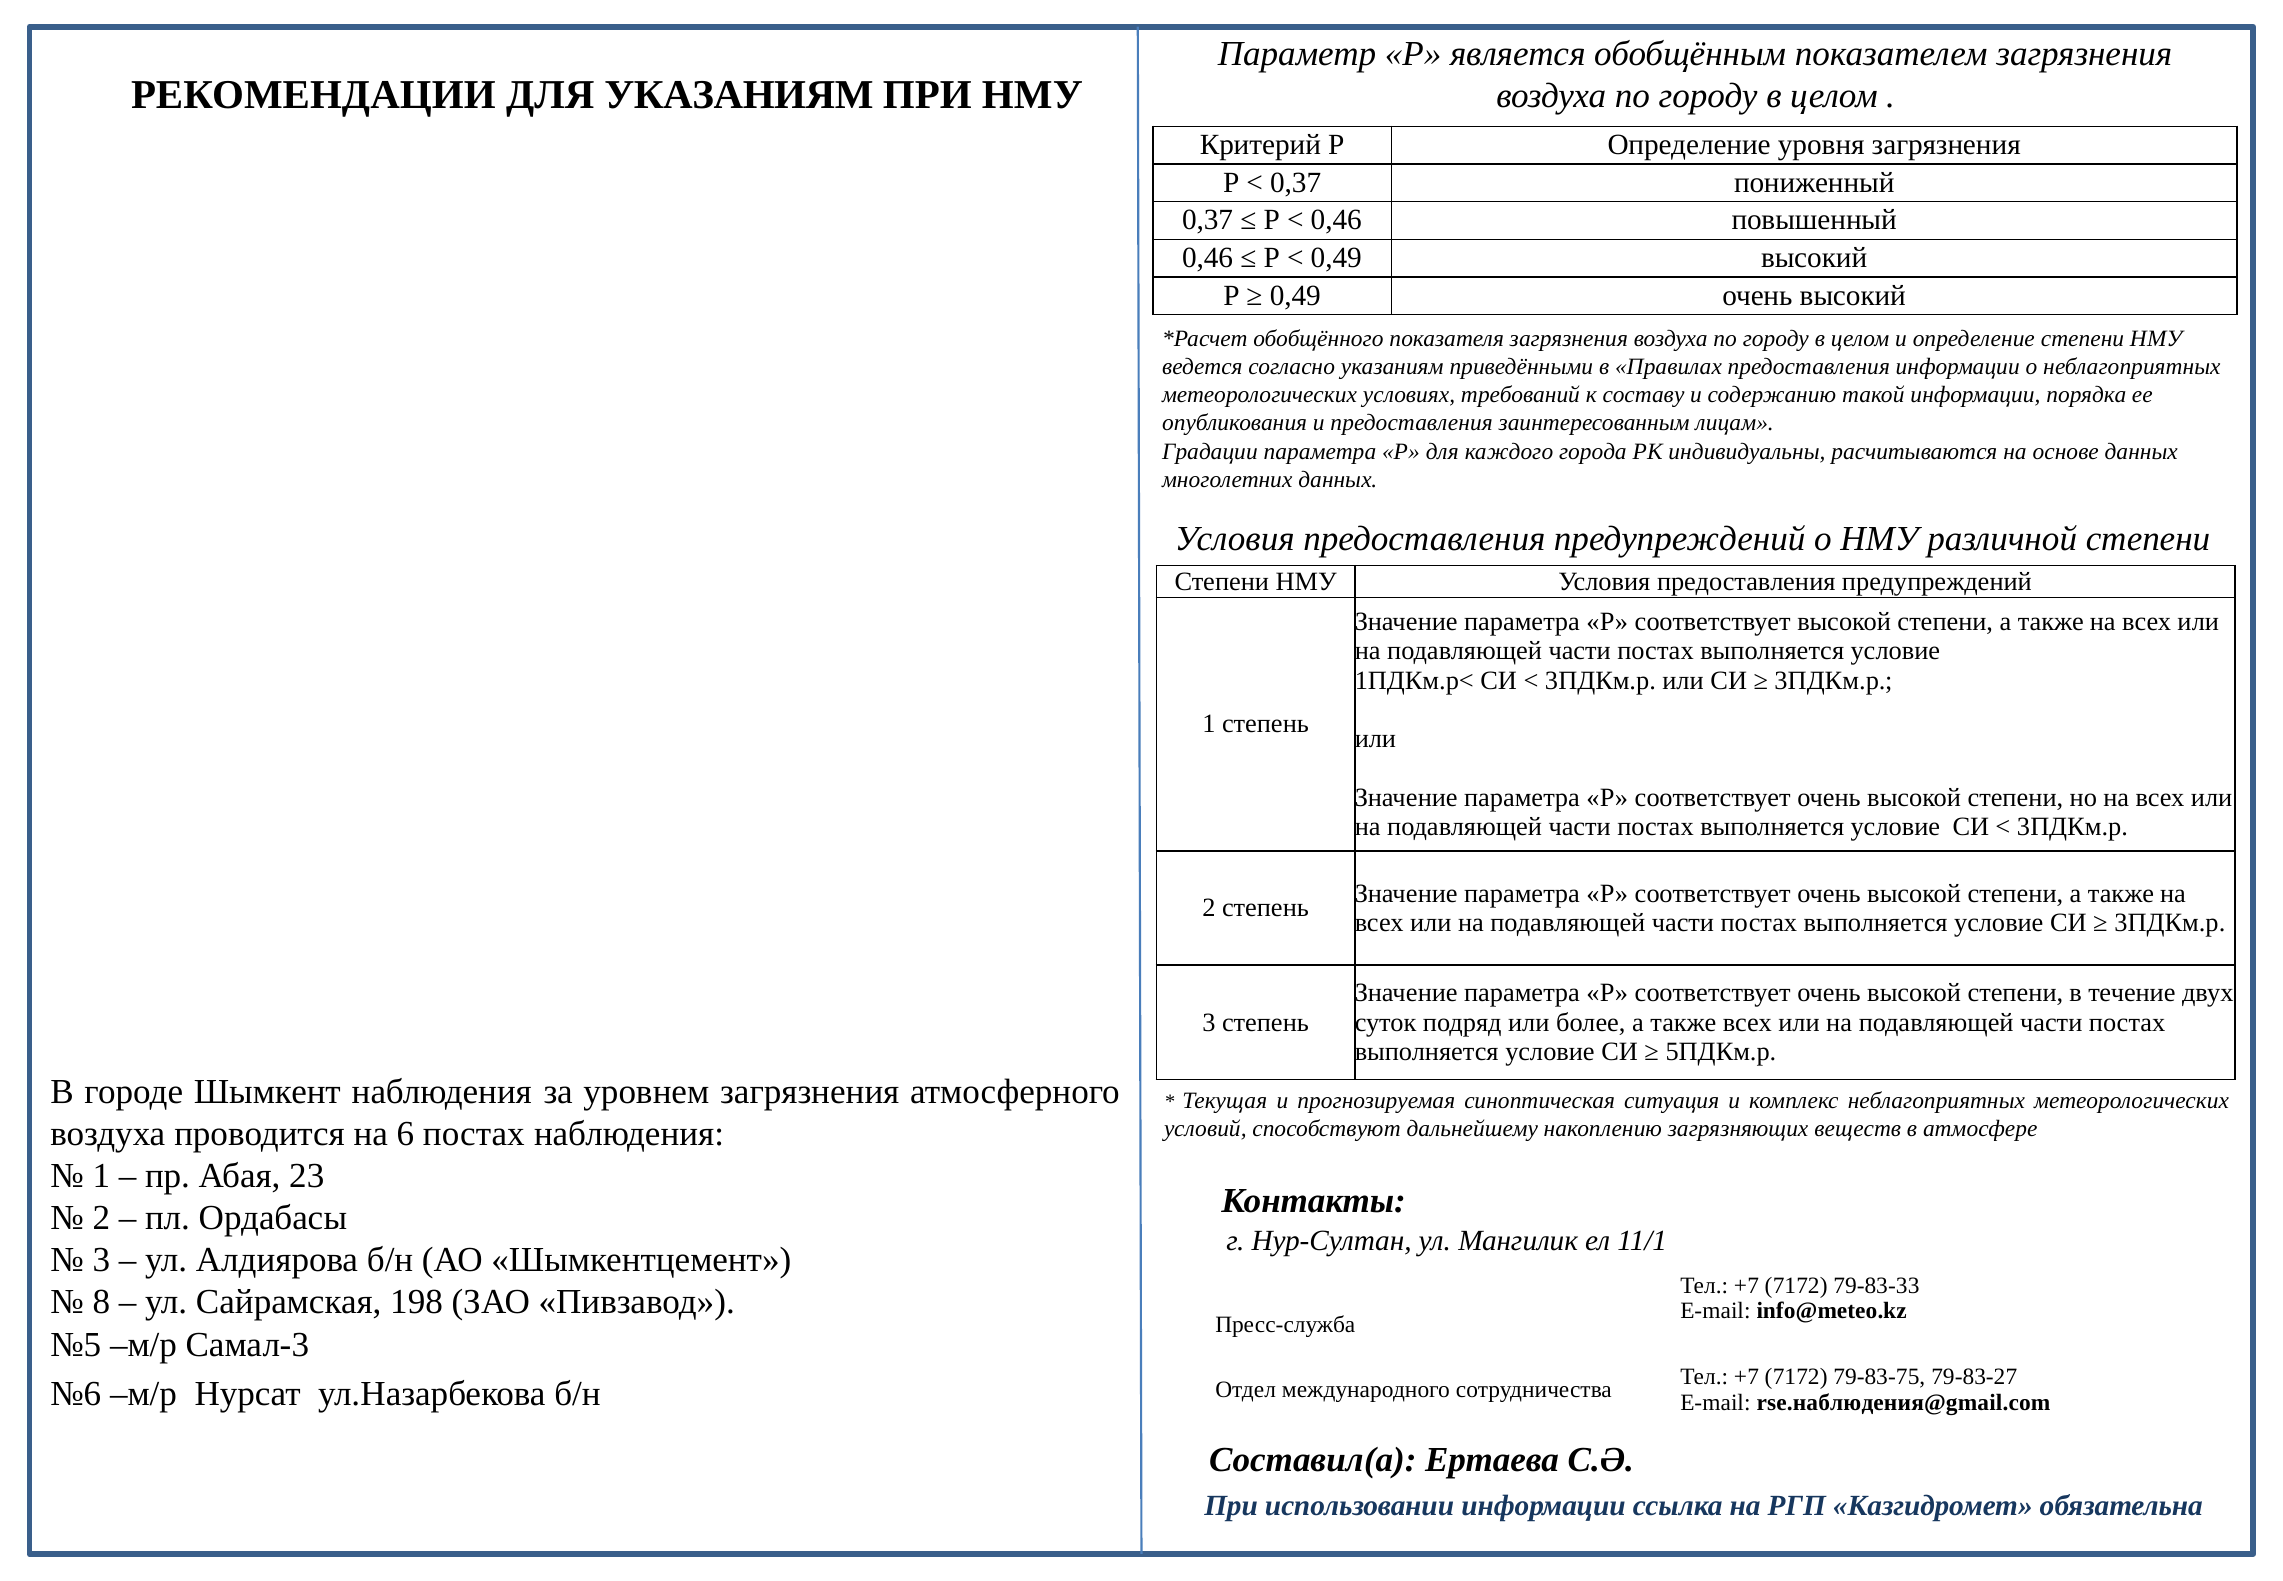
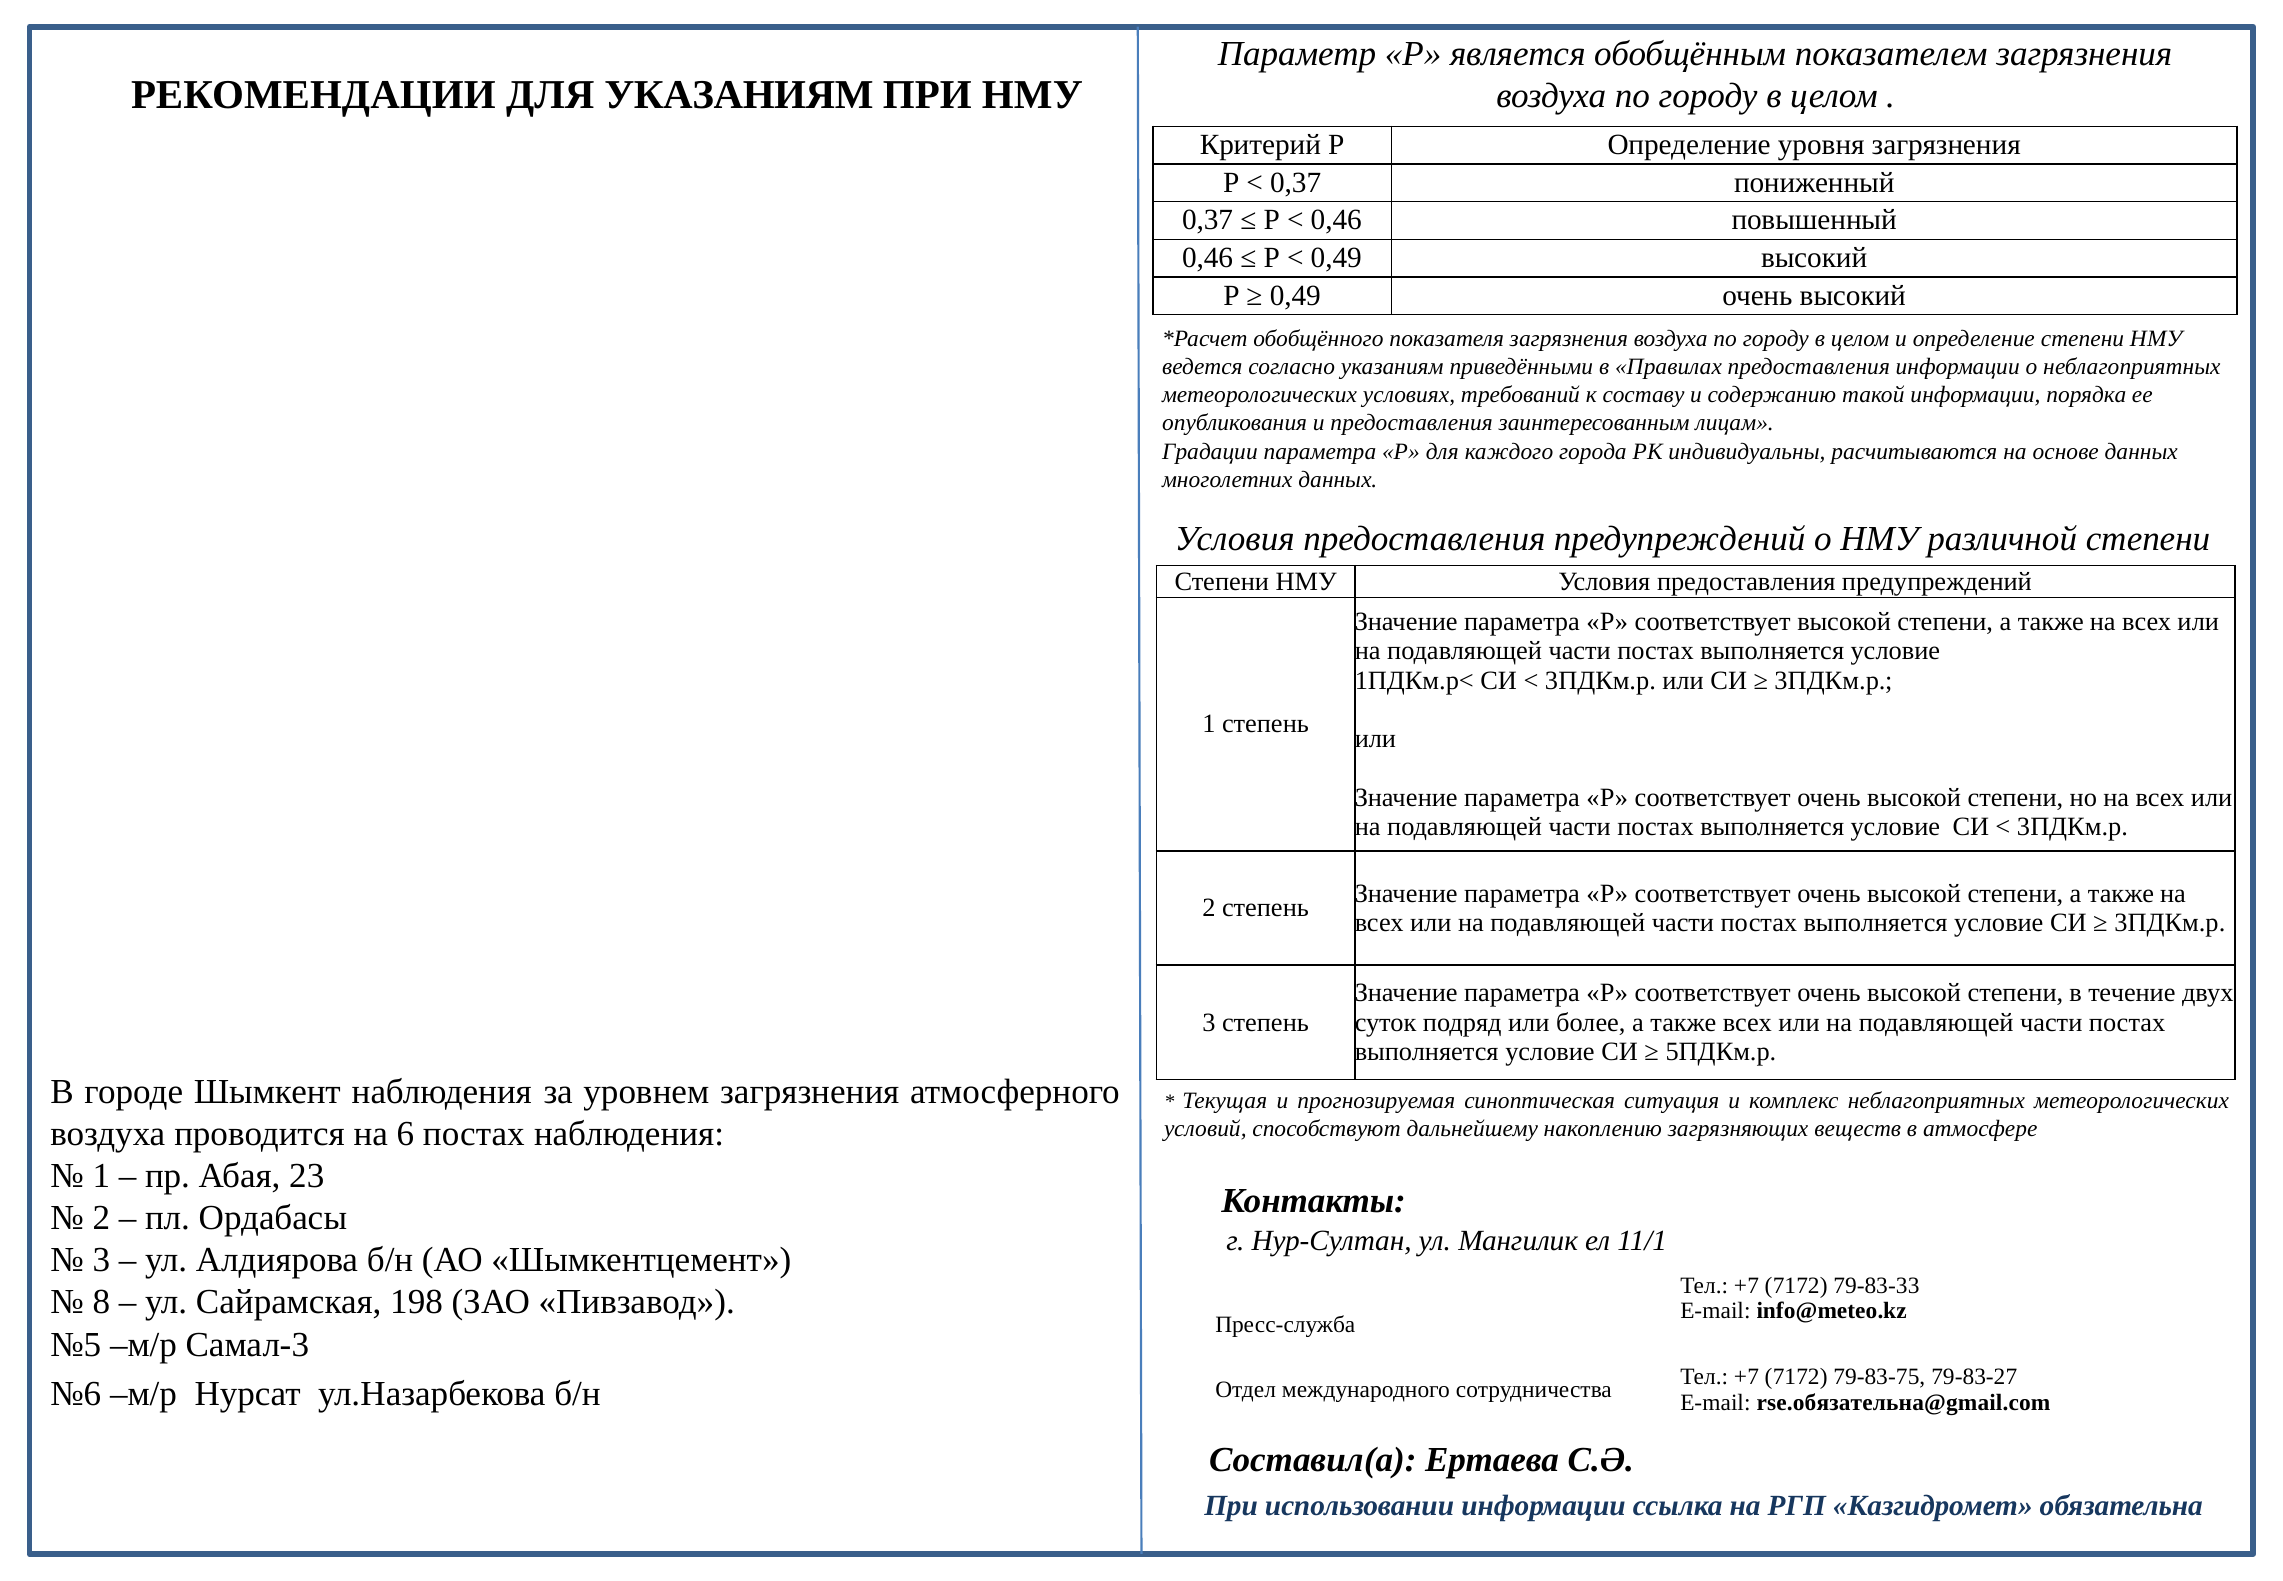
rse.наблюдения@gmail.com: rse.наблюдения@gmail.com -> rse.обязательна@gmail.com
